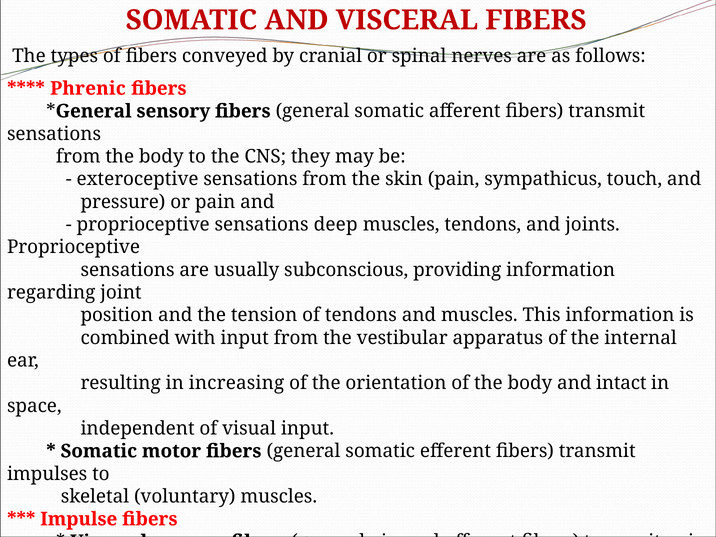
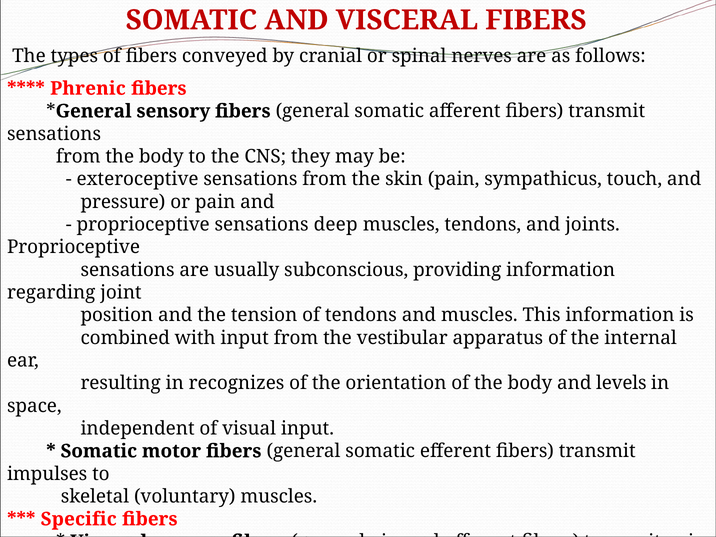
increasing: increasing -> recognizes
and intact: intact -> levels
Impulse: Impulse -> Specific
